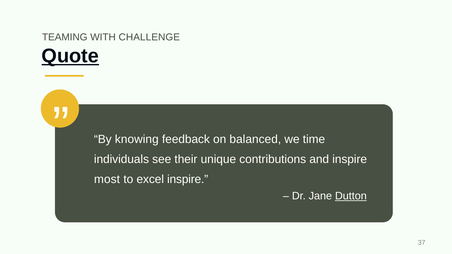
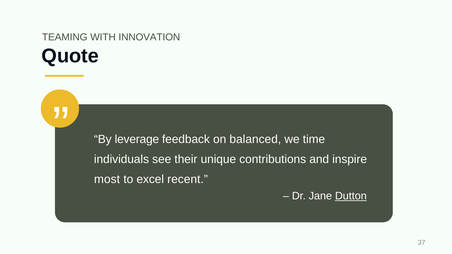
CHALLENGE: CHALLENGE -> INNOVATION
Quote underline: present -> none
knowing: knowing -> leverage
excel inspire: inspire -> recent
